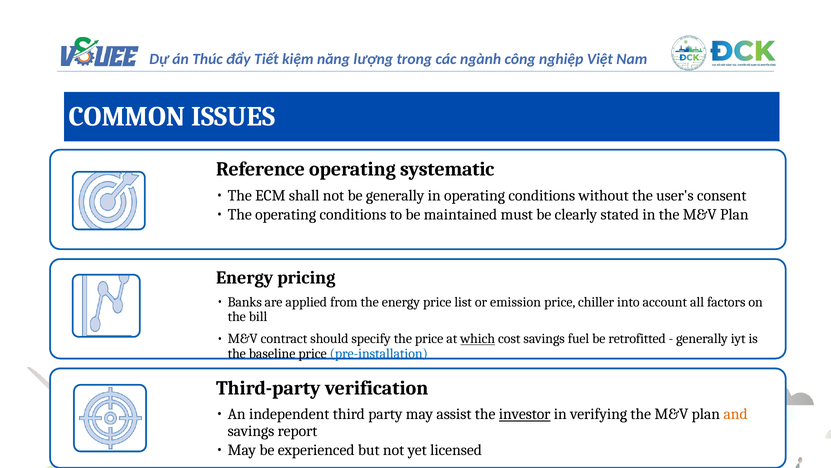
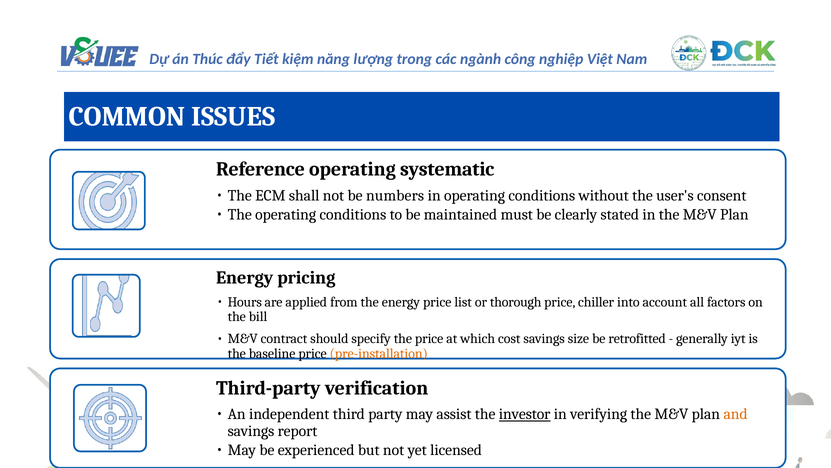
be generally: generally -> numbers
Banks: Banks -> Hours
emission: emission -> thorough
which underline: present -> none
fuel: fuel -> size
pre-installation colour: blue -> orange
